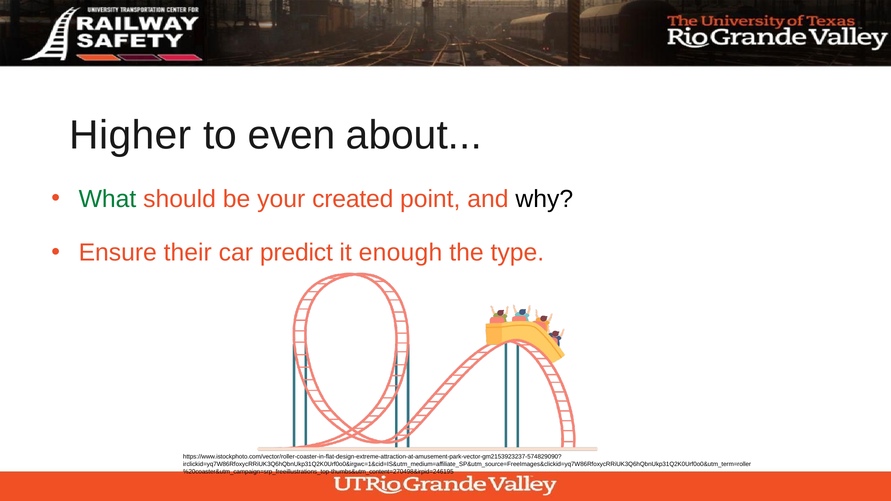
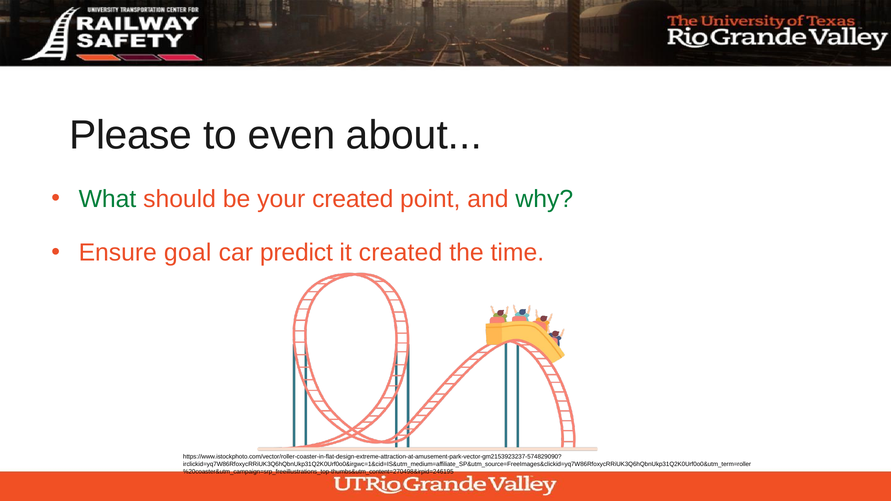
Higher: Higher -> Please
why colour: black -> green
their: their -> goal
it enough: enough -> created
type: type -> time
